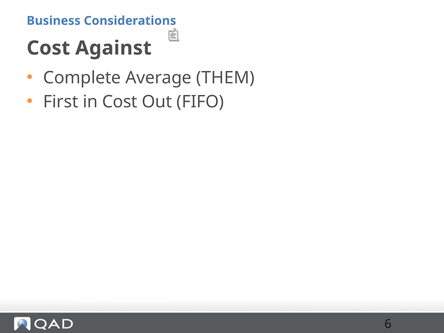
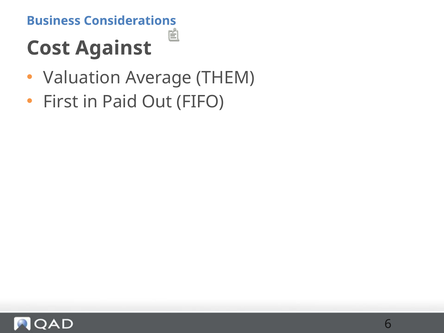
Complete: Complete -> Valuation
in Cost: Cost -> Paid
